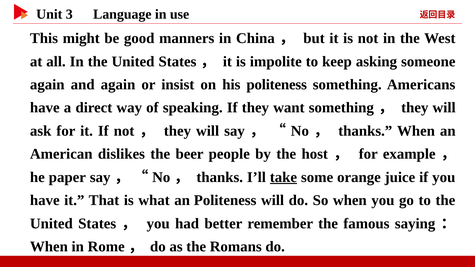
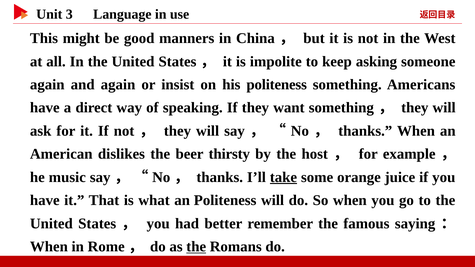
people: people -> thirsty
paper: paper -> music
the at (196, 247) underline: none -> present
